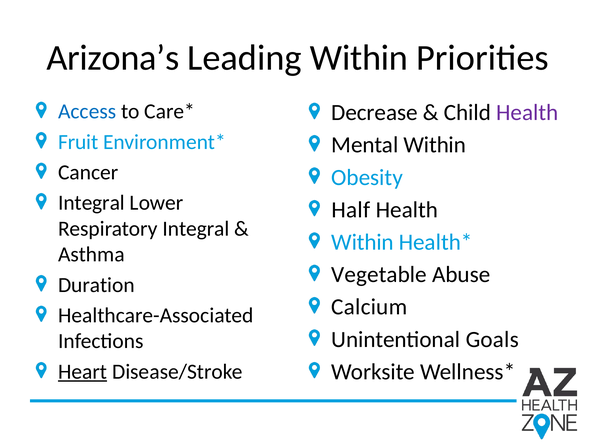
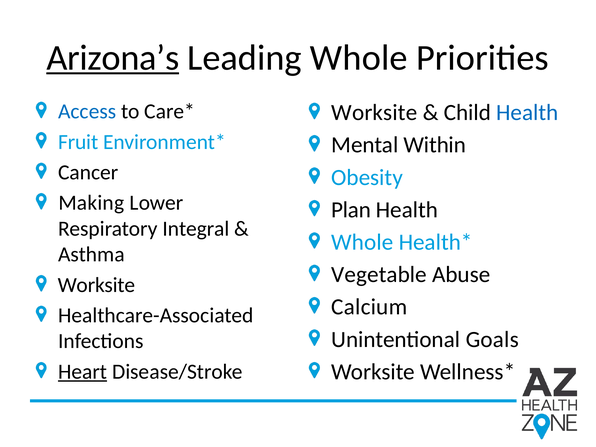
Arizona’s underline: none -> present
Leading Within: Within -> Whole
Decrease at (374, 113): Decrease -> Worksite
Health at (527, 113) colour: purple -> blue
Integral at (91, 203): Integral -> Making
Half: Half -> Plan
Within at (362, 242): Within -> Whole
Duration at (96, 285): Duration -> Worksite
